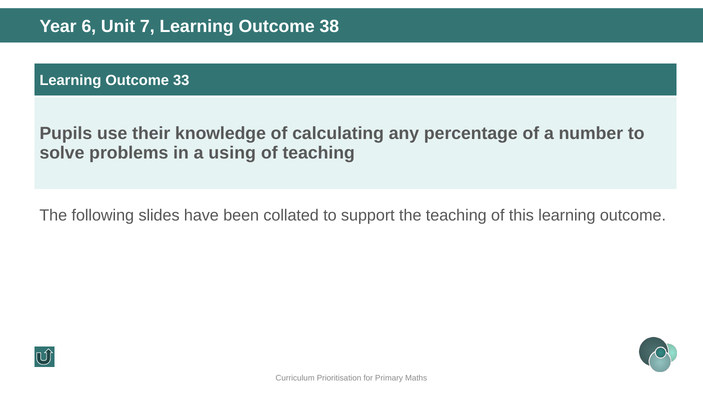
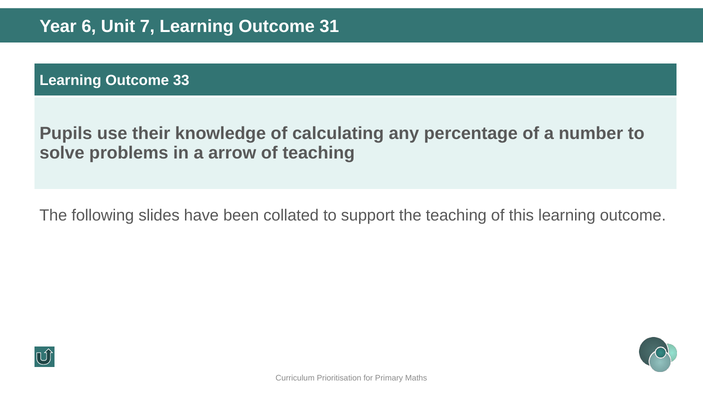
38: 38 -> 31
using: using -> arrow
